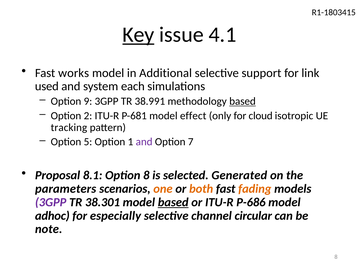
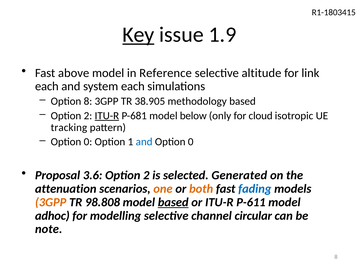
4.1: 4.1 -> 1.9
works: works -> above
Additional: Additional -> Reference
support: support -> altitude
used at (47, 86): used -> each
Option 9: 9 -> 8
38.991: 38.991 -> 38.905
based at (242, 101) underline: present -> none
ITU-R at (107, 116) underline: none -> present
effect: effect -> below
5 at (88, 142): 5 -> 0
and at (144, 142) colour: purple -> blue
7 at (191, 142): 7 -> 0
8.1: 8.1 -> 3.6
8 at (146, 175): 8 -> 2
parameters: parameters -> attenuation
fading colour: orange -> blue
3GPP at (51, 202) colour: purple -> orange
38.301: 38.301 -> 98.808
P-686: P-686 -> P-611
especially: especially -> modelling
